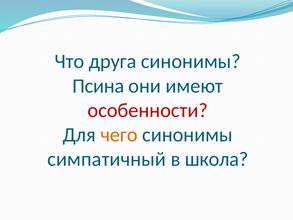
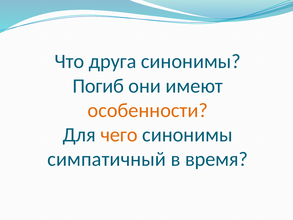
Псина: Псина -> Погиб
особенности colour: red -> orange
школа: школа -> время
